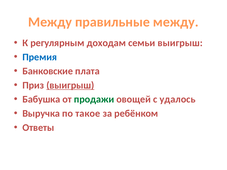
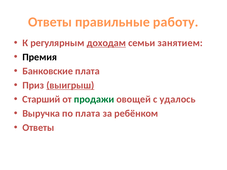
Между at (50, 22): Между -> Ответы
правильные между: между -> работу
доходам underline: none -> present
семьи выигрыш: выигрыш -> занятием
Премия colour: blue -> black
Бабушка: Бабушка -> Старший
по такое: такое -> плата
